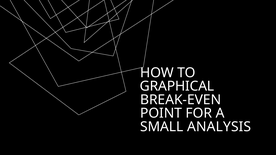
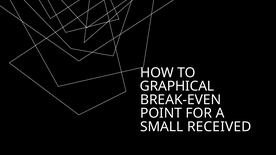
ANALYSIS: ANALYSIS -> RECEIVED
